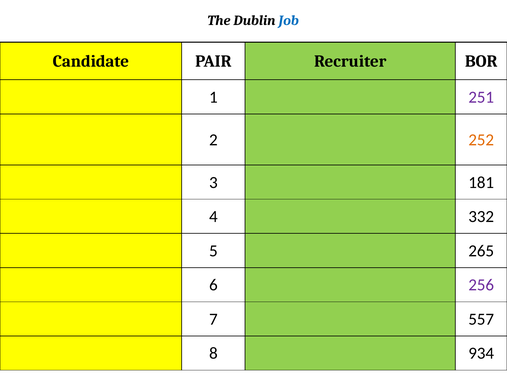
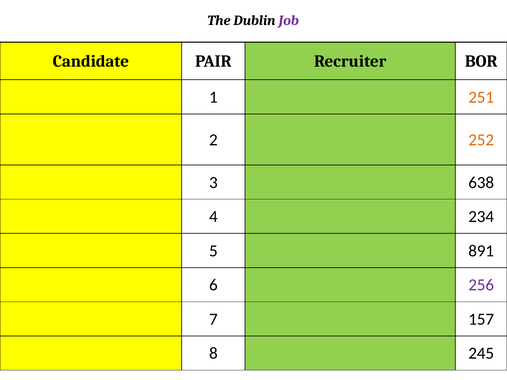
Job colour: blue -> purple
251 colour: purple -> orange
181: 181 -> 638
332: 332 -> 234
265: 265 -> 891
557: 557 -> 157
934: 934 -> 245
